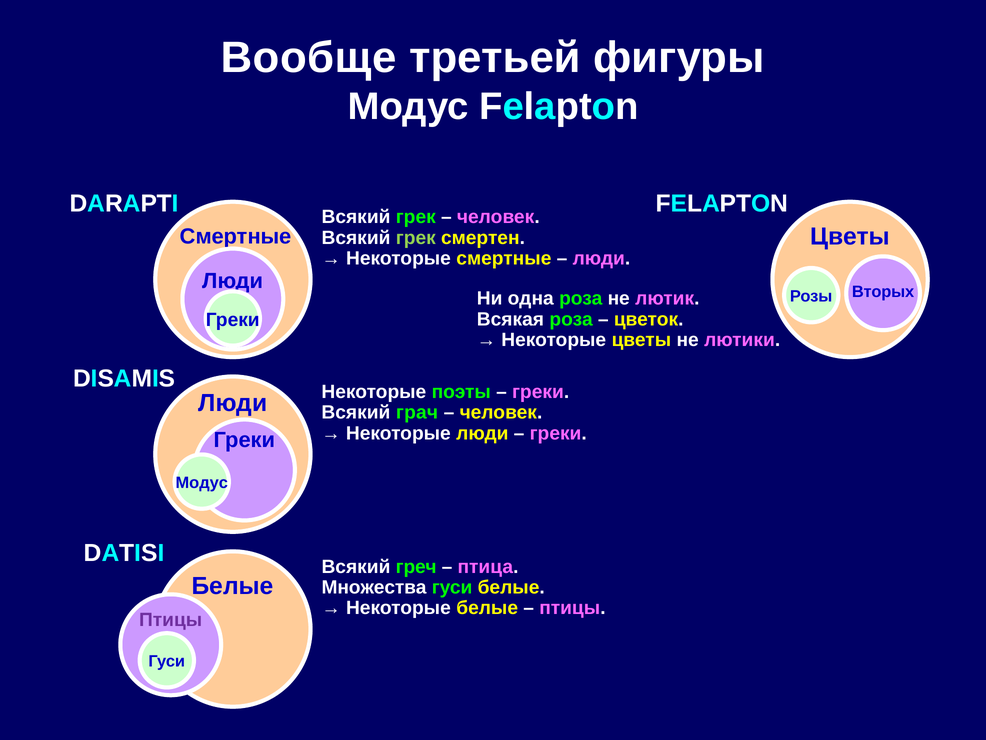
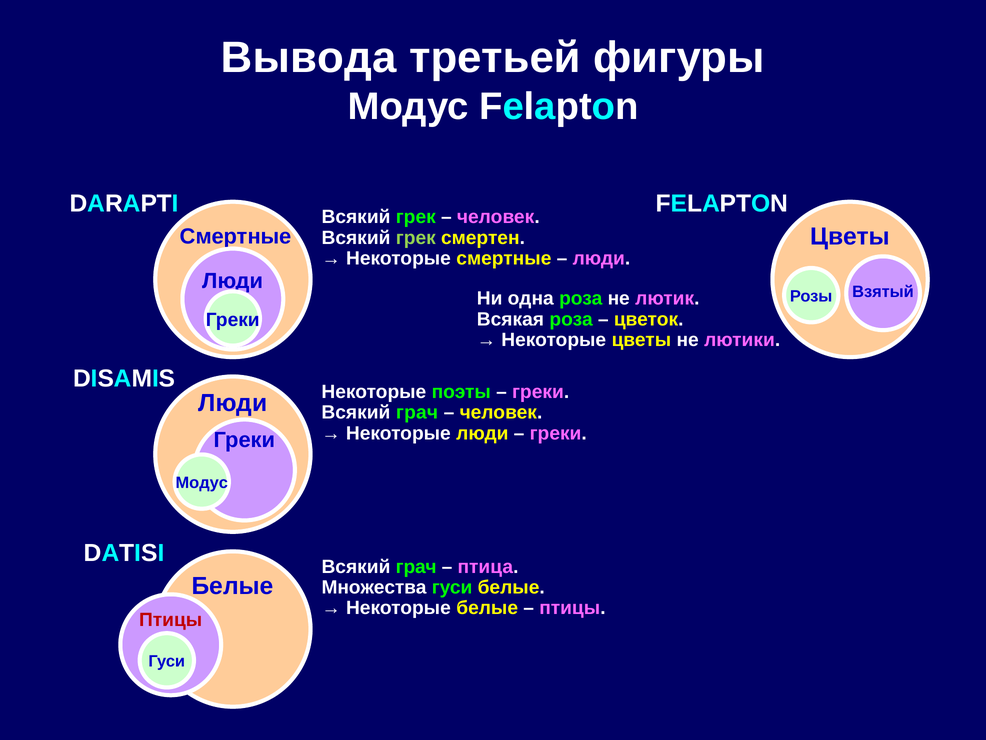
Вообще: Вообще -> Вывода
Вторых: Вторых -> Взятый
греч at (416, 566): греч -> грач
Птицы at (171, 619) colour: purple -> red
